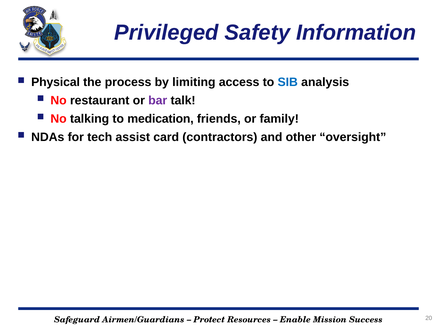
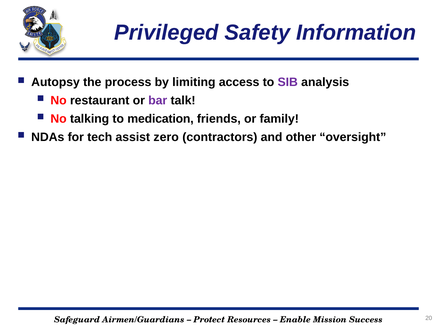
Physical: Physical -> Autopsy
SIB colour: blue -> purple
card: card -> zero
